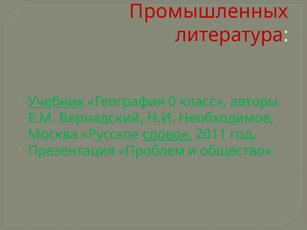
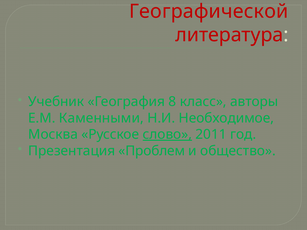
Промышленных: Промышленных -> Географической
Учебник underline: present -> none
0: 0 -> 8
Вернадский: Вернадский -> Каменными
